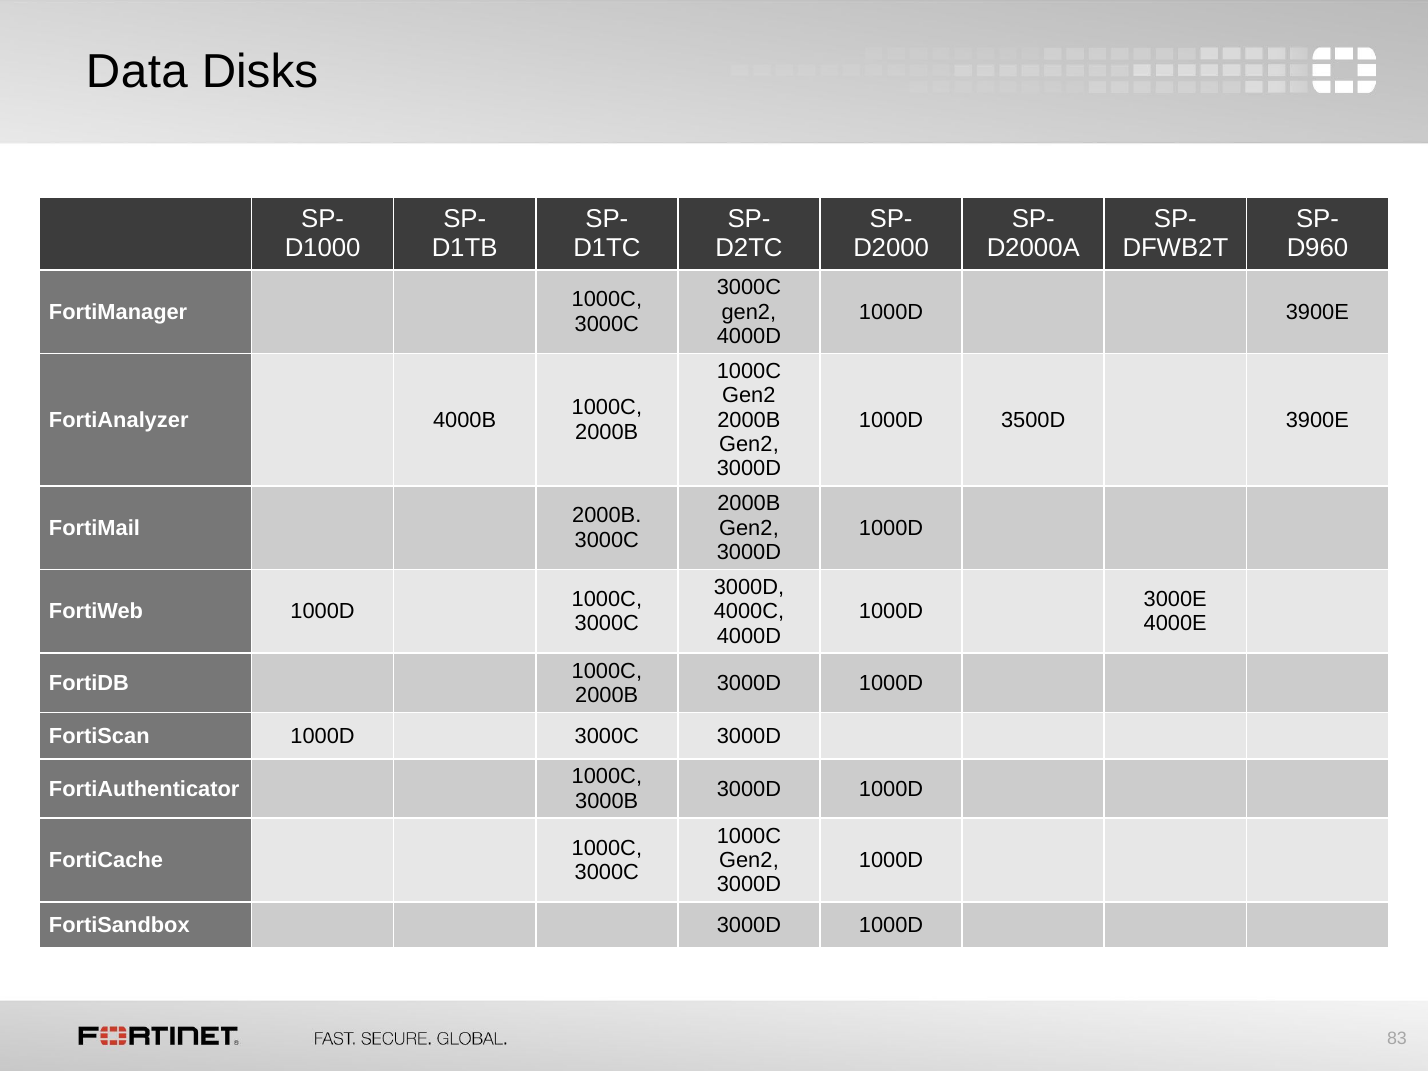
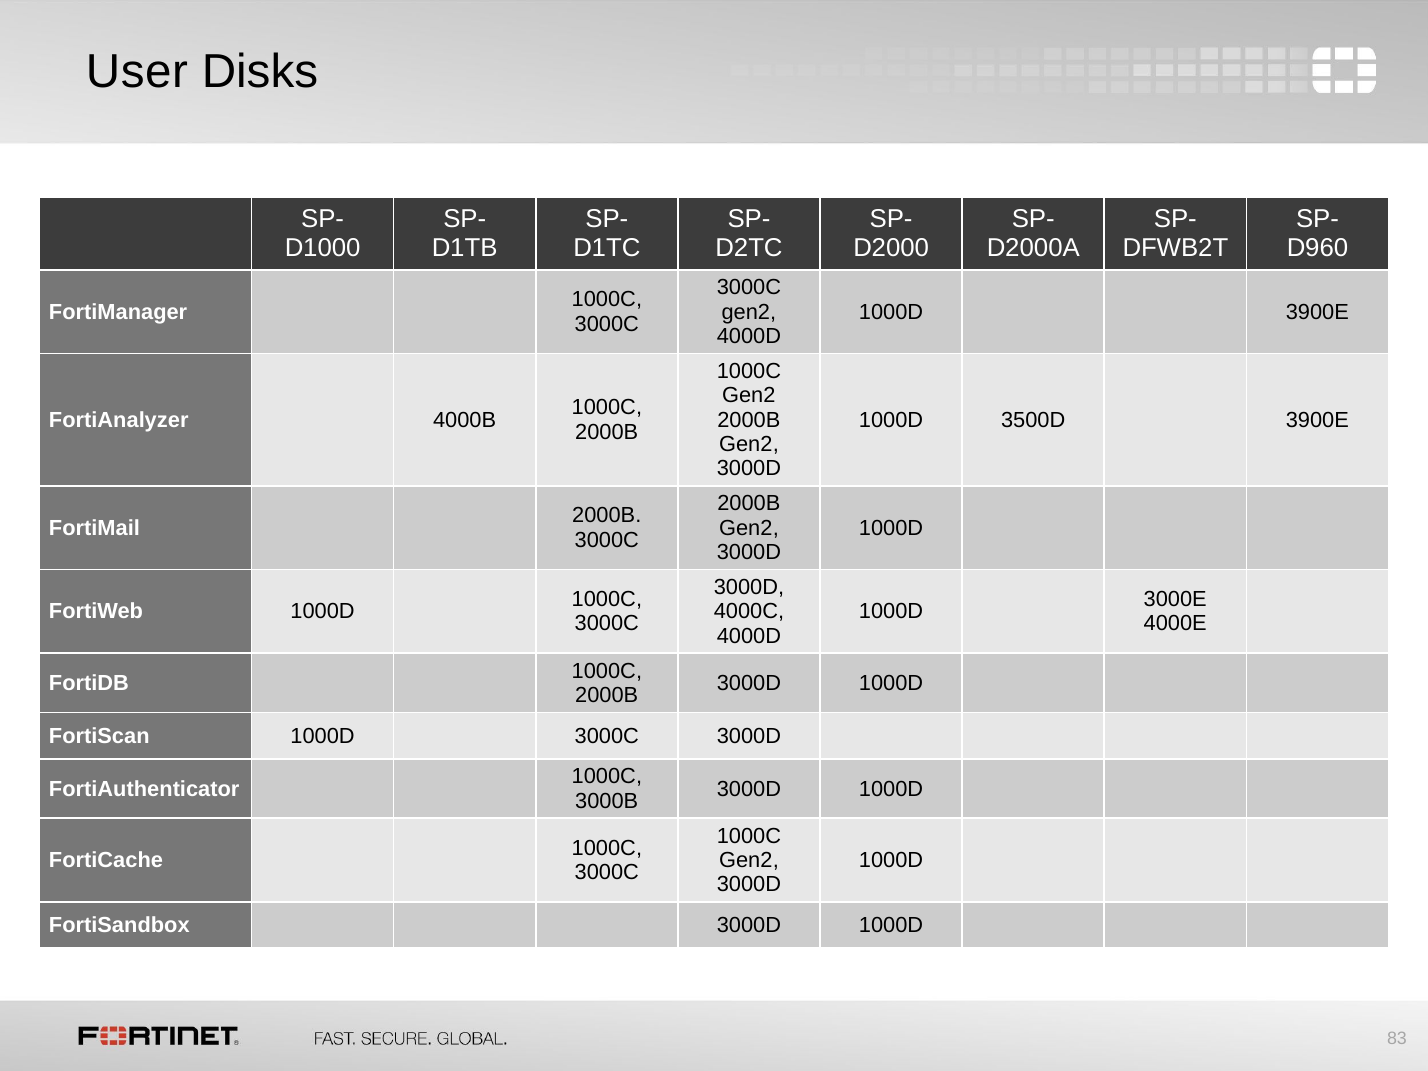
Data: Data -> User
